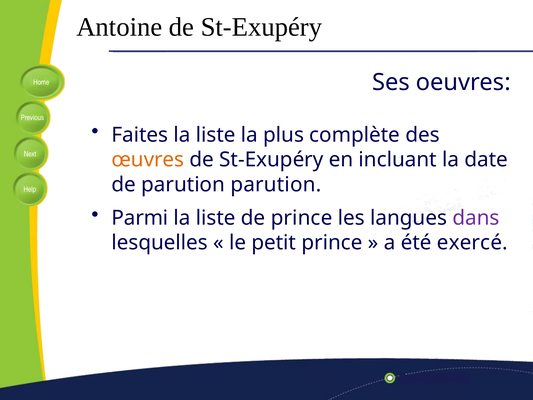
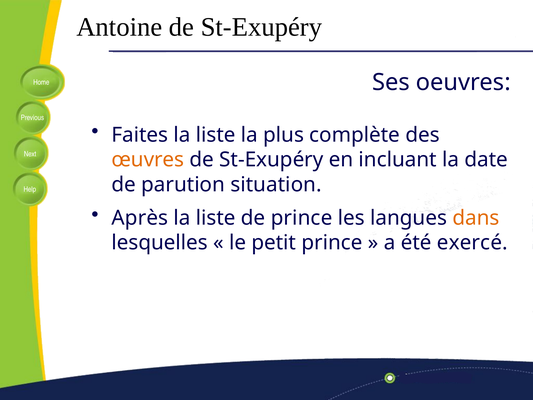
parution parution: parution -> situation
Parmi: Parmi -> Après
dans colour: purple -> orange
